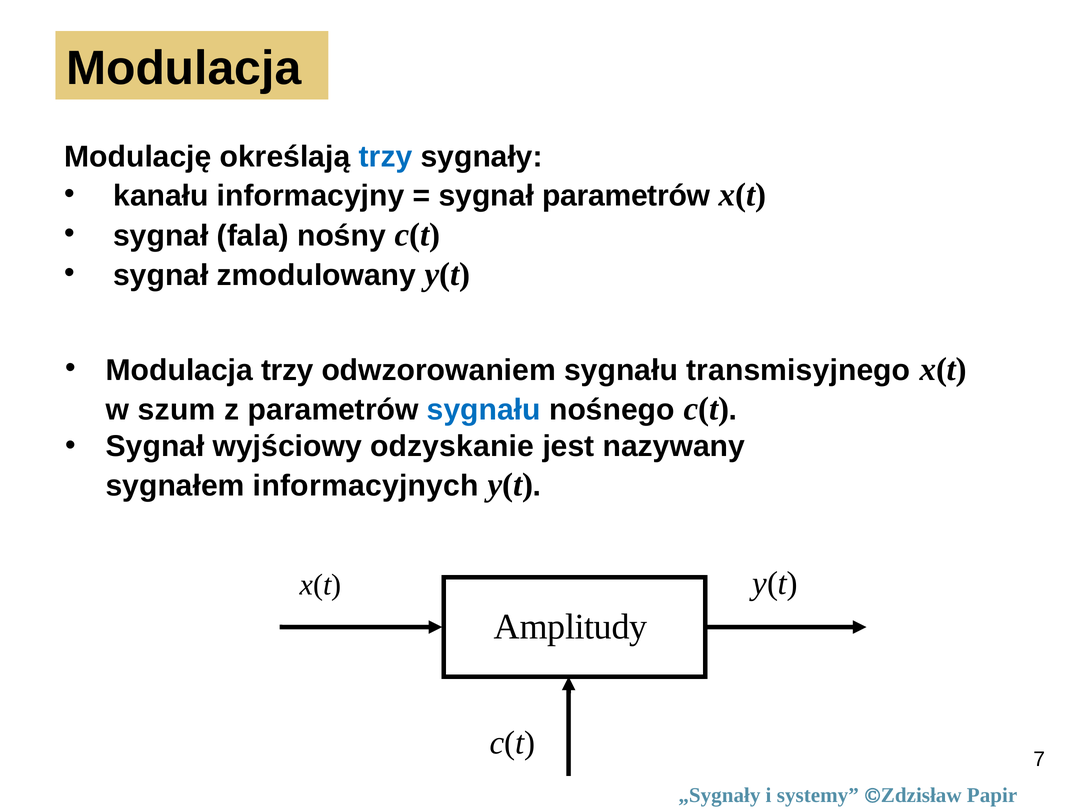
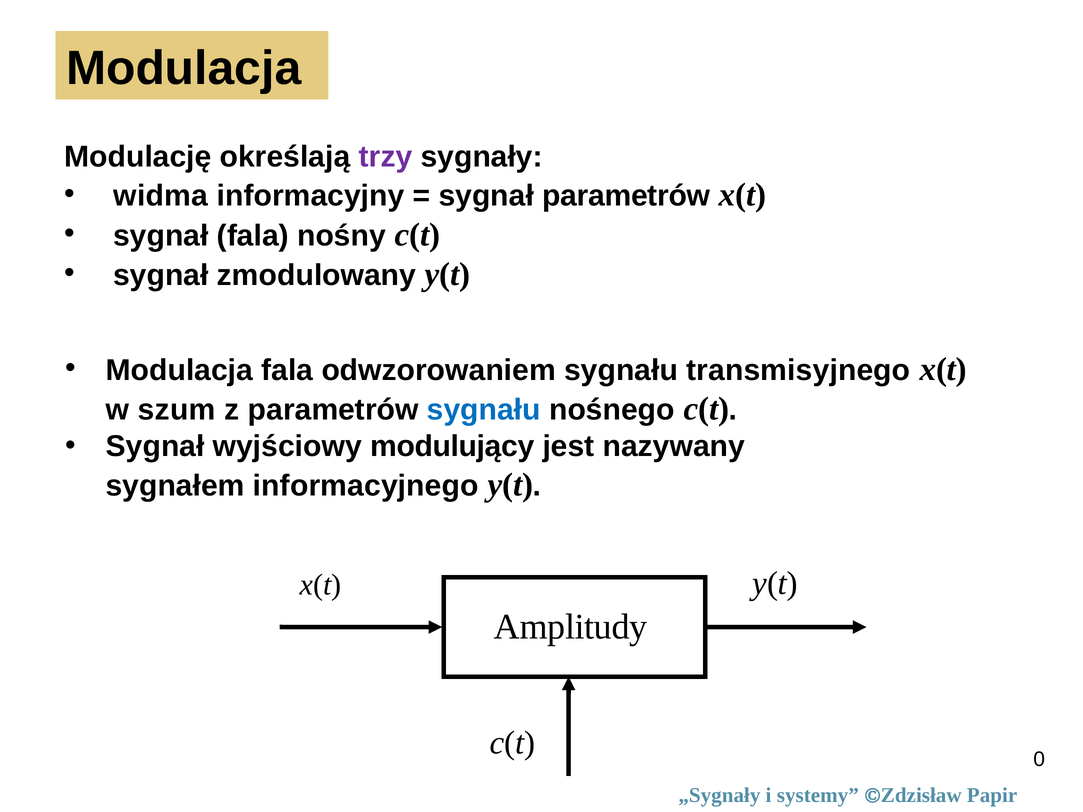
trzy at (386, 157) colour: blue -> purple
kanału: kanału -> widma
Modulacja trzy: trzy -> fala
odzyskanie: odzyskanie -> modulujący
informacyjnych: informacyjnych -> informacyjnego
7: 7 -> 0
